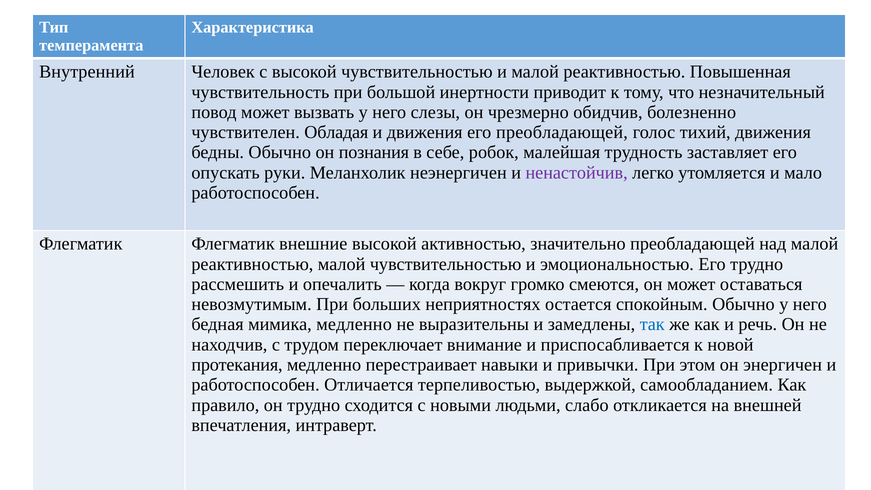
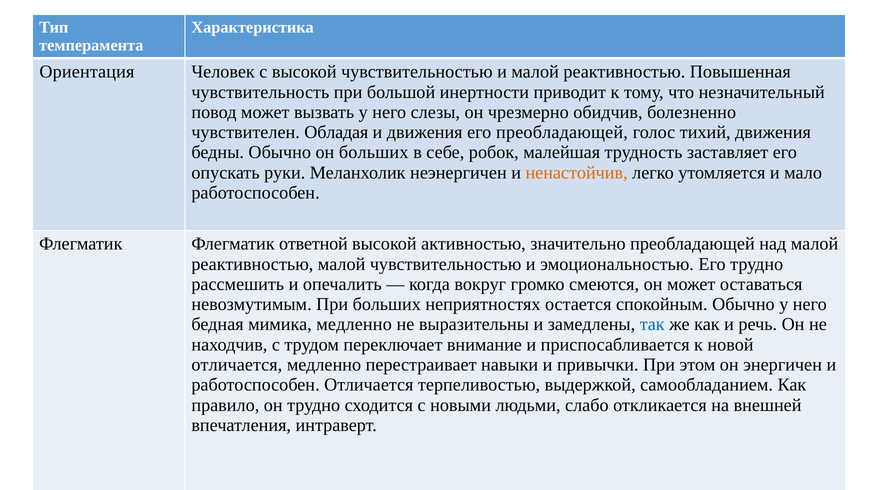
Внутренний: Внутренний -> Ориентация
он познания: познания -> больших
ненастойчив colour: purple -> orange
внешние: внешние -> ответной
протекания at (237, 365): протекания -> отличается
